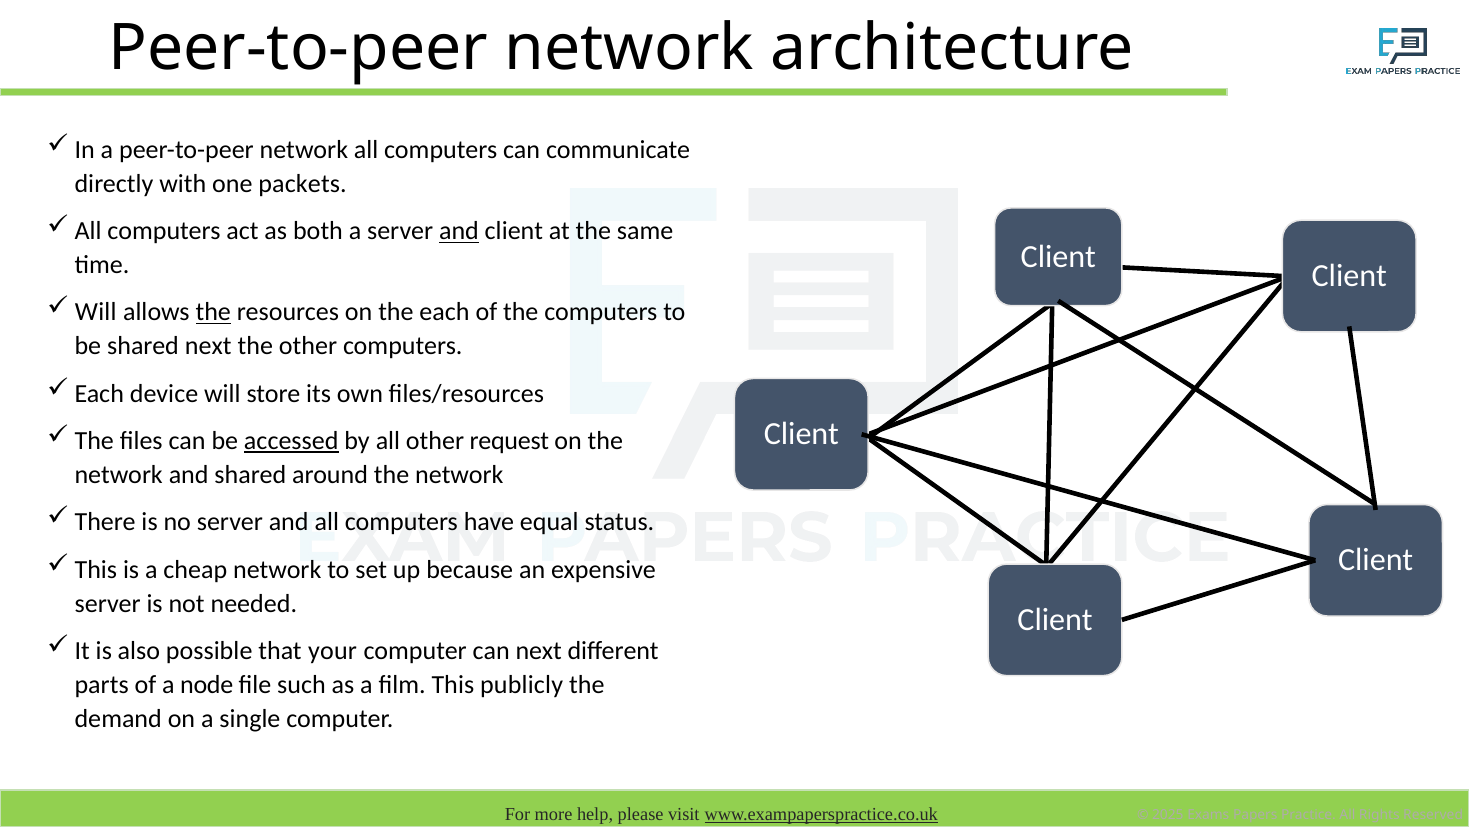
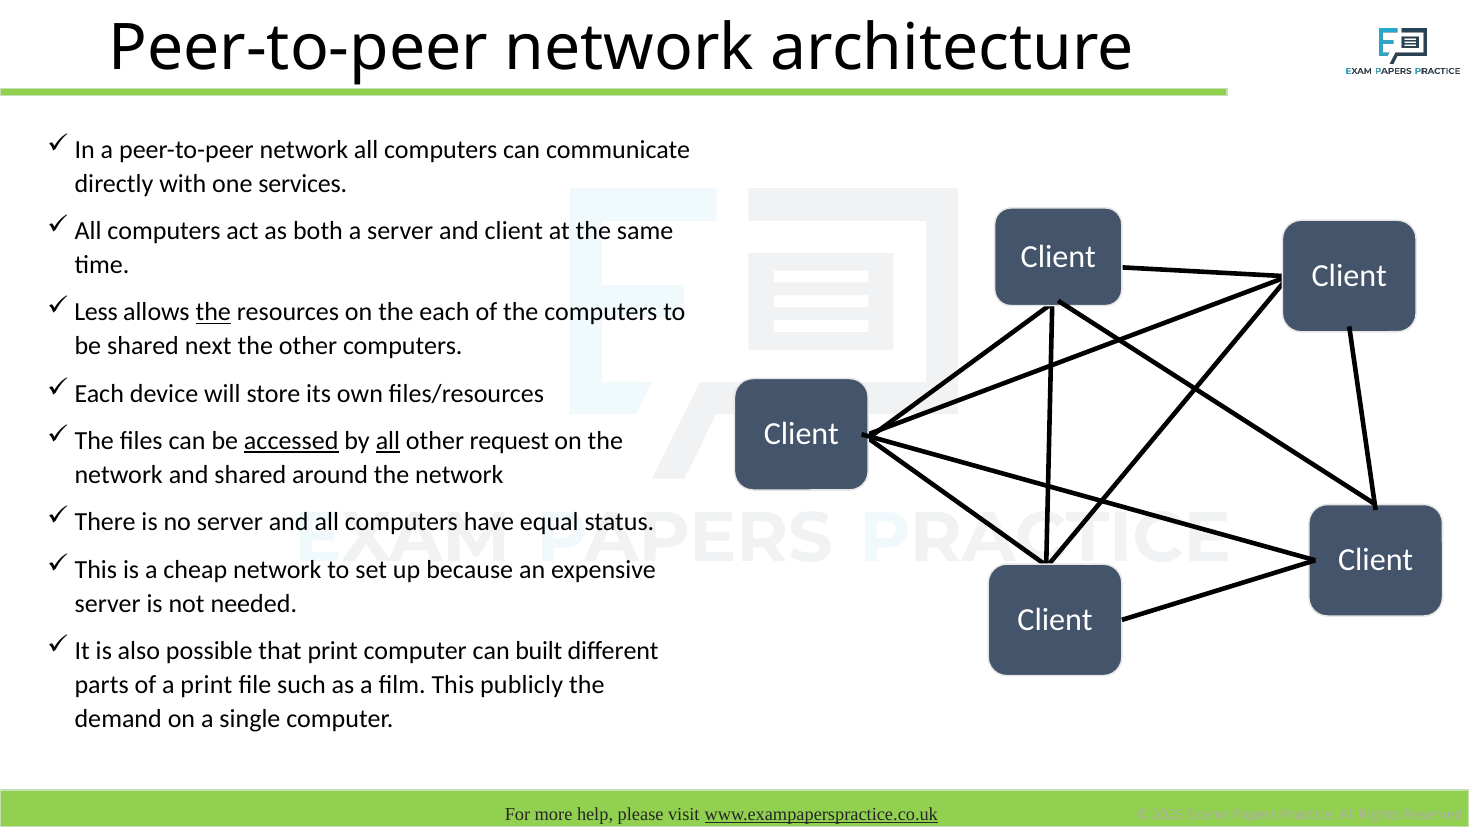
packets: packets -> services
and at (459, 231) underline: present -> none
Will at (96, 312): Will -> Less
all at (388, 441) underline: none -> present
that your: your -> print
can next: next -> built
a node: node -> print
